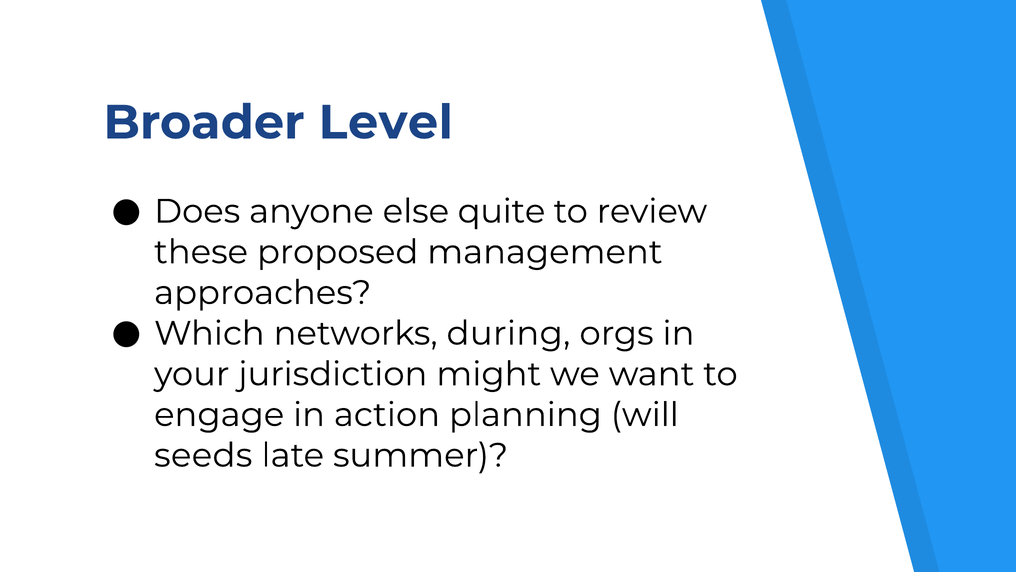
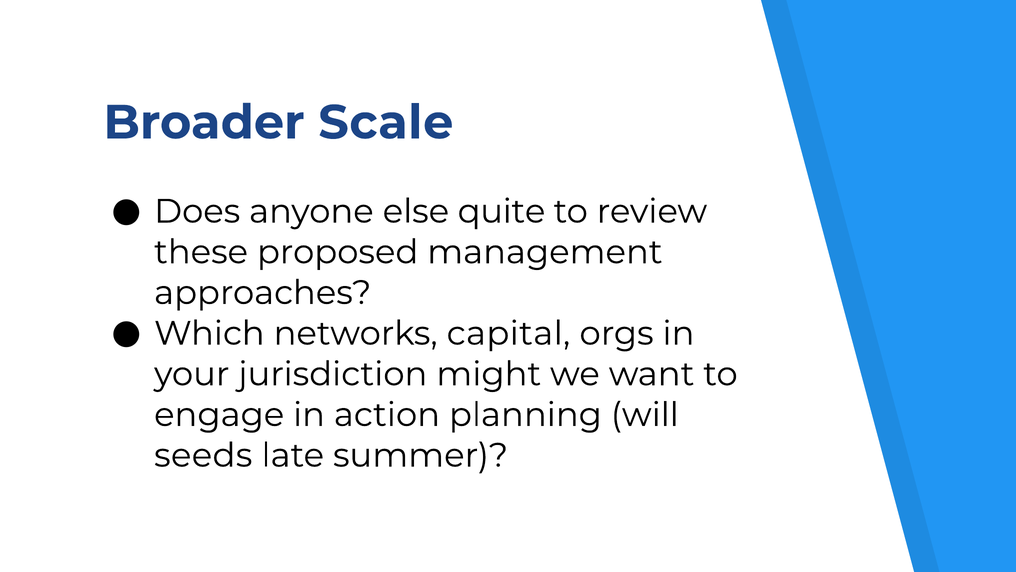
Level: Level -> Scale
during: during -> capital
